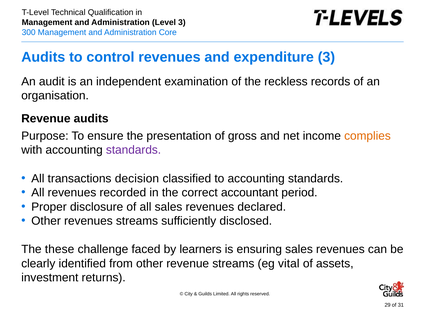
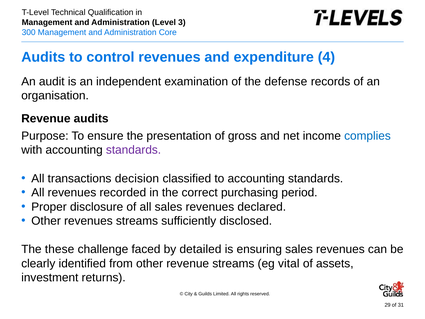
expenditure 3: 3 -> 4
reckless: reckless -> defense
complies colour: orange -> blue
accountant: accountant -> purchasing
learners: learners -> detailed
